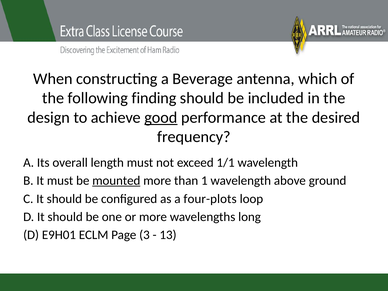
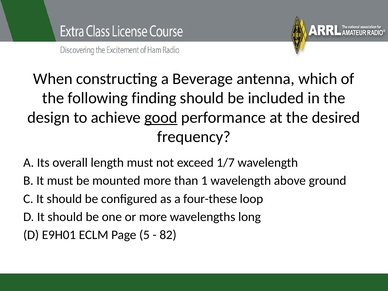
1/1: 1/1 -> 1/7
mounted underline: present -> none
four-plots: four-plots -> four-these
3: 3 -> 5
13: 13 -> 82
